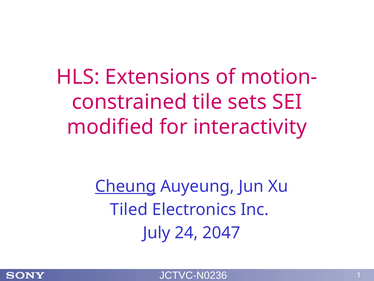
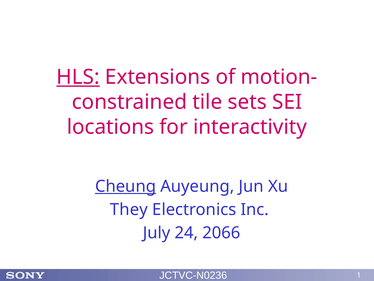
HLS underline: none -> present
modified: modified -> locations
Tiled: Tiled -> They
2047: 2047 -> 2066
